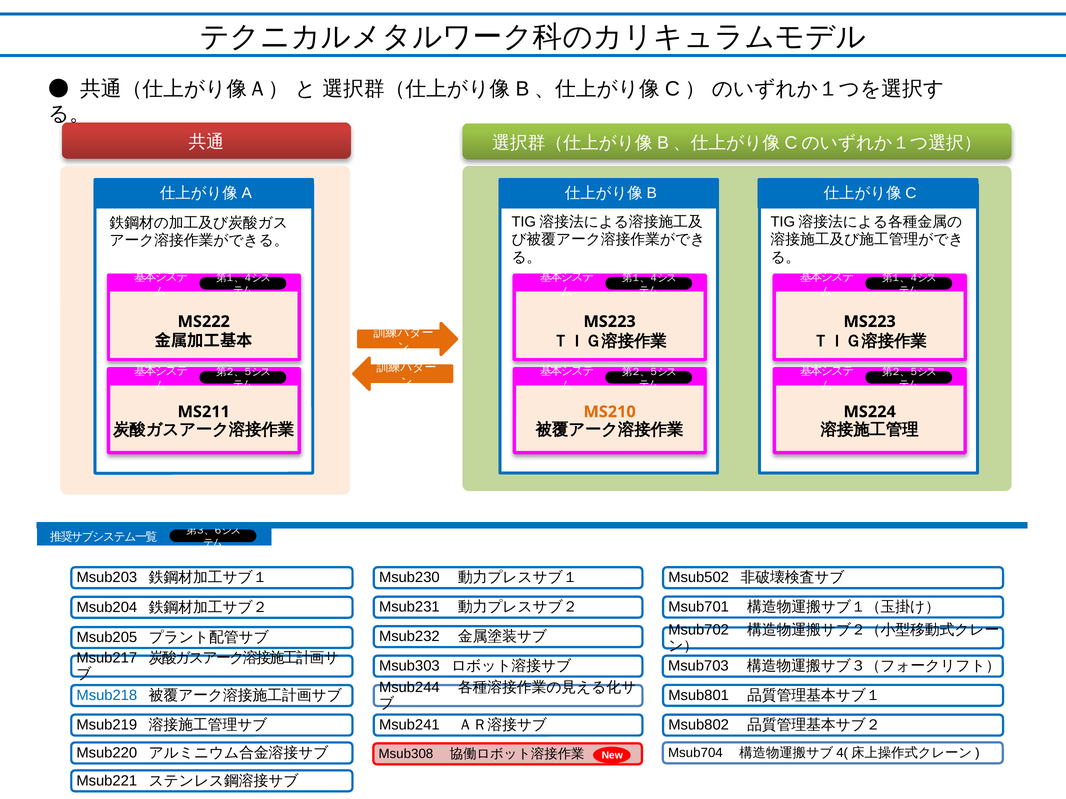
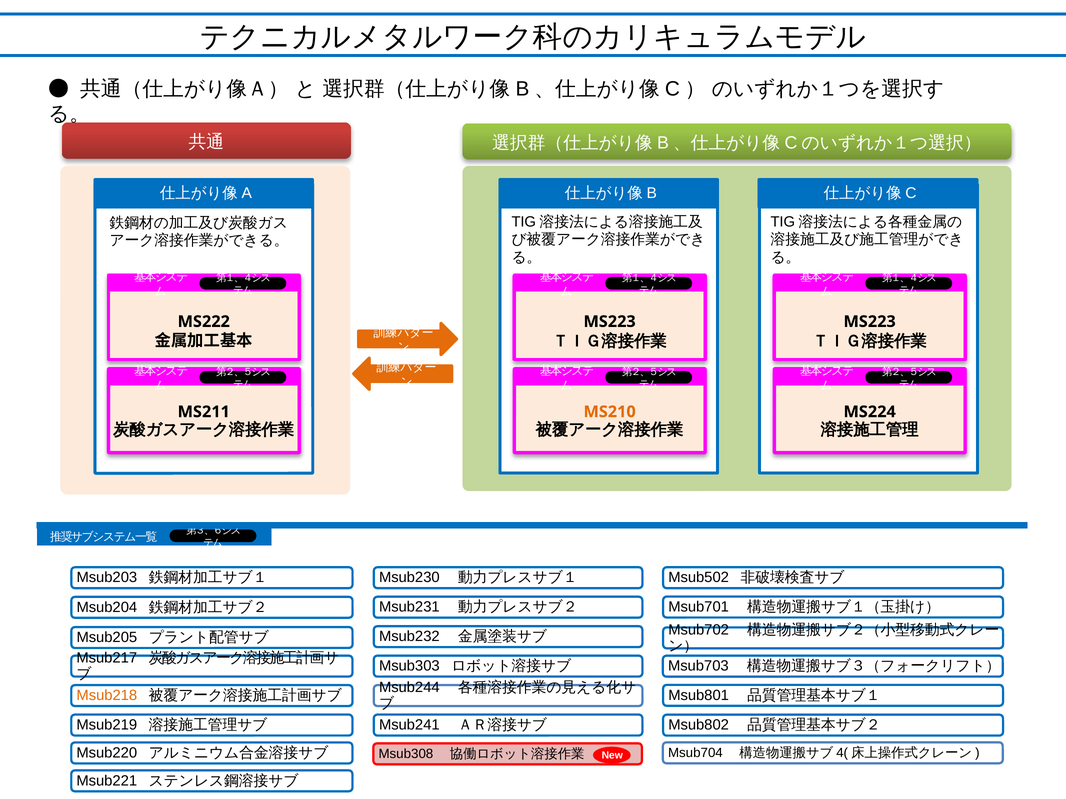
Msub218 colour: blue -> orange
